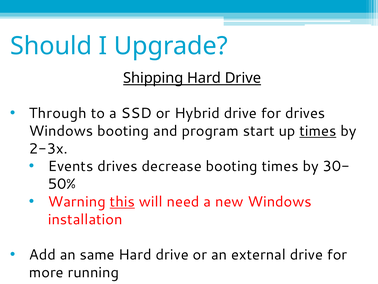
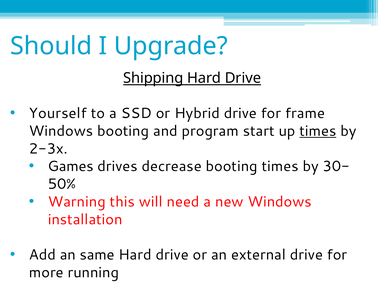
Through: Through -> Yourself
for drives: drives -> frame
Events: Events -> Games
this underline: present -> none
